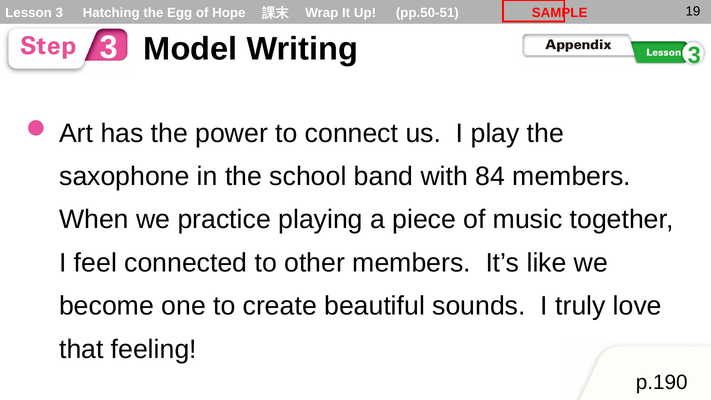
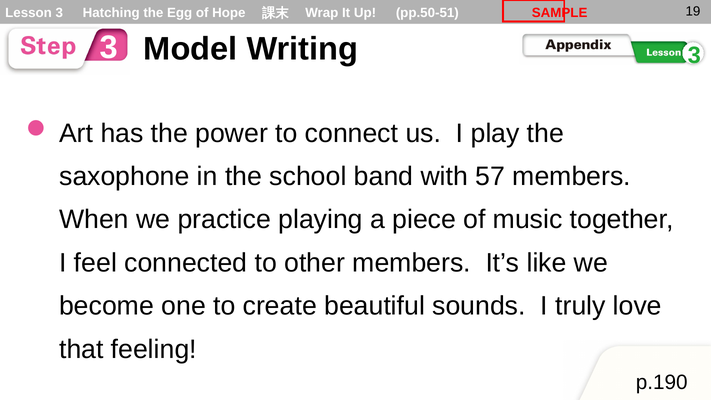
84: 84 -> 57
